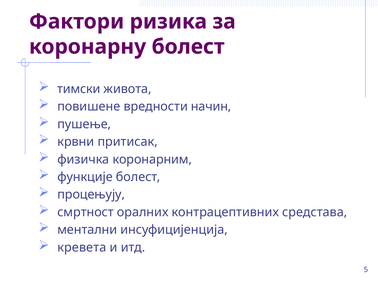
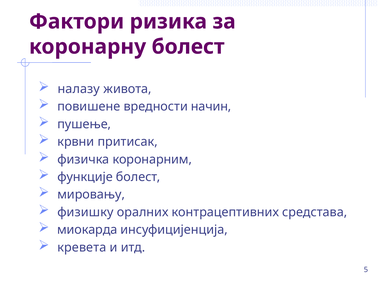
тимски: тимски -> налазу
процењују: процењују -> мировању
смртност: смртност -> физишку
ментални: ментални -> миокарда
